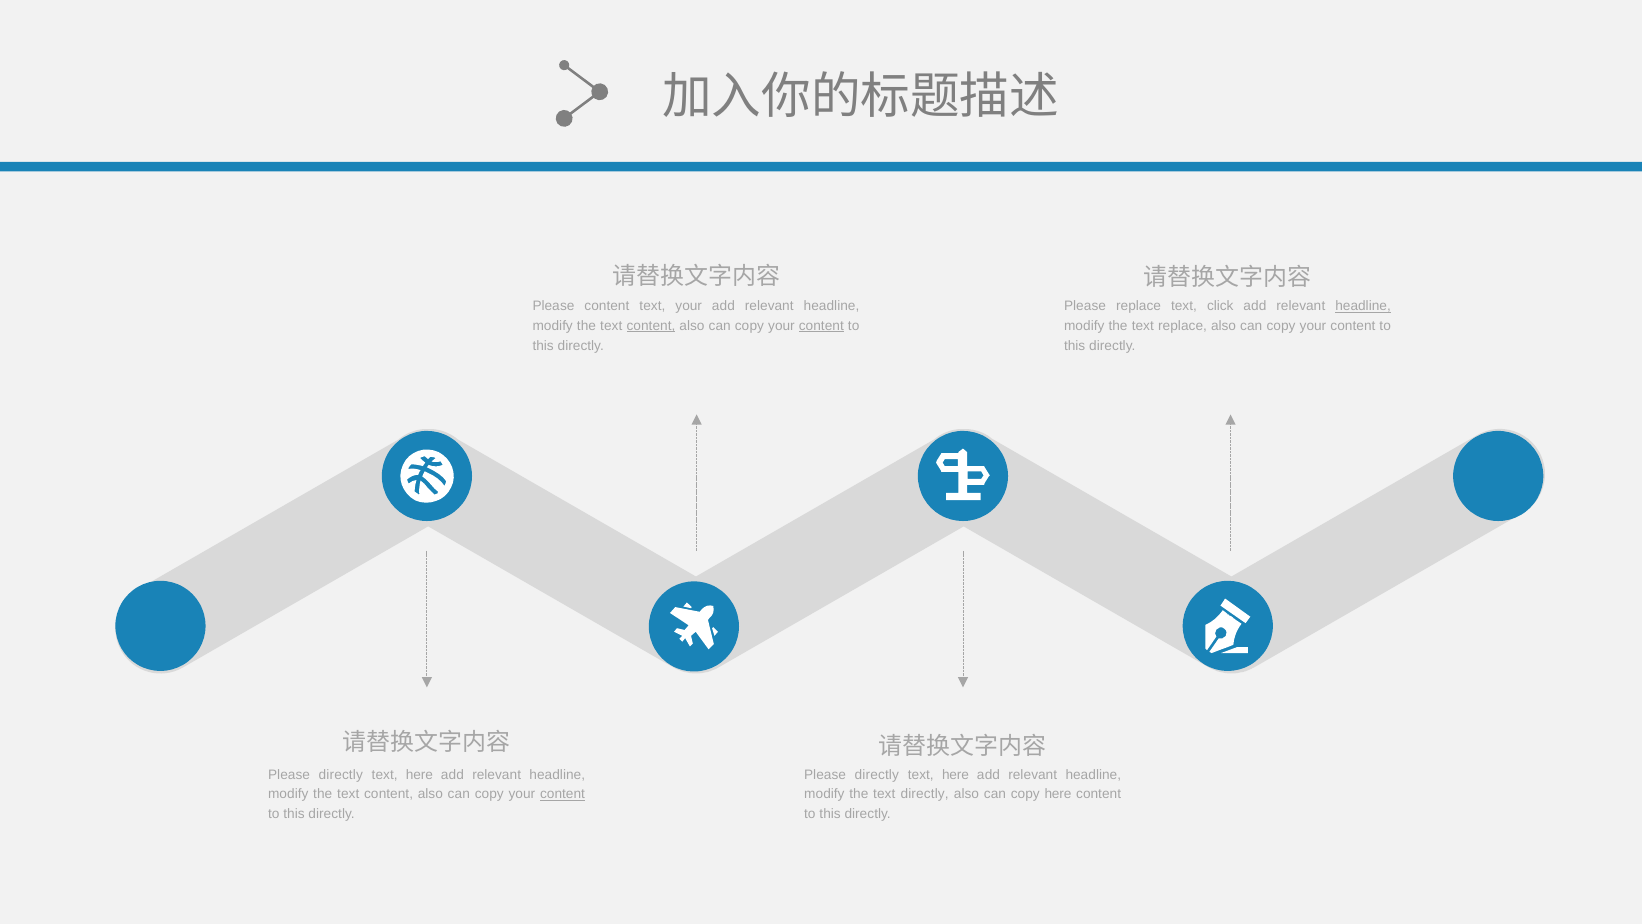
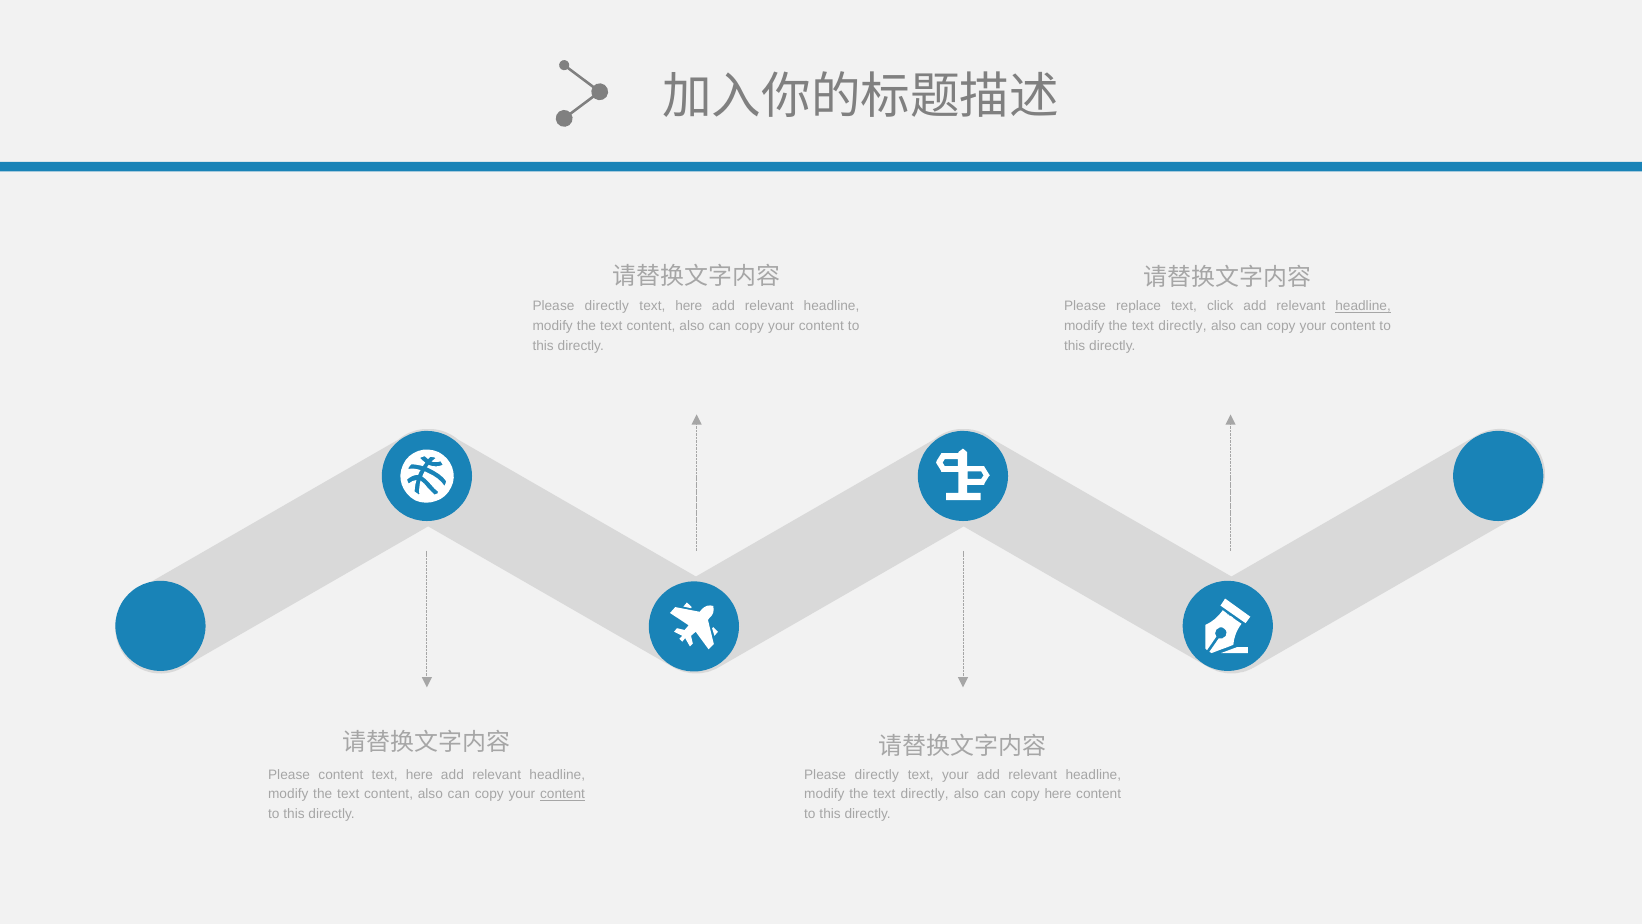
content at (607, 306): content -> directly
your at (689, 306): your -> here
content at (651, 326) underline: present -> none
content at (821, 326) underline: present -> none
replace at (1183, 326): replace -> directly
directly at (341, 774): directly -> content
here at (956, 774): here -> your
